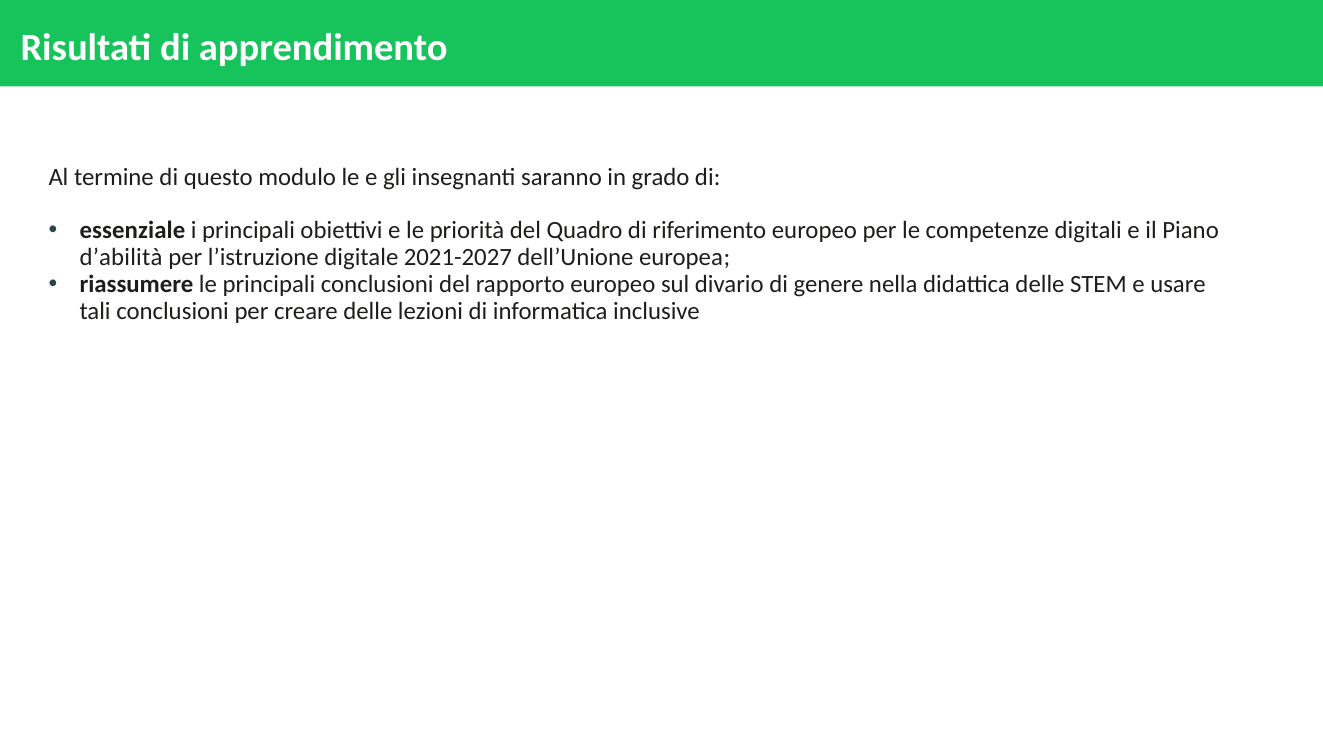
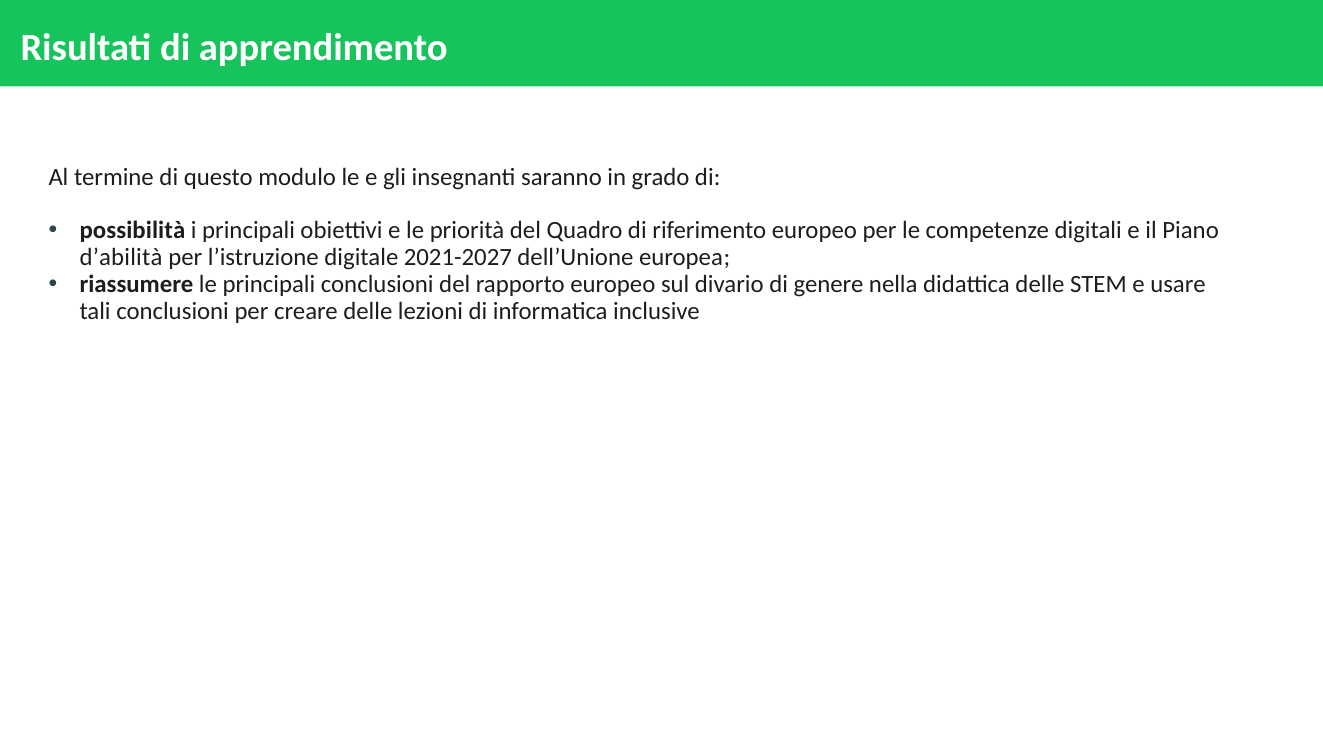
essenziale: essenziale -> possibilità
